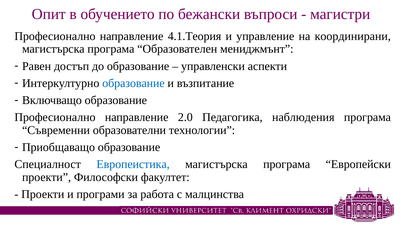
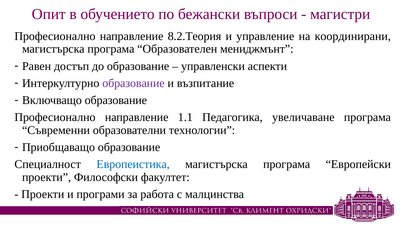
4.1.Теория: 4.1.Теория -> 8.2.Теория
образование at (133, 83) colour: blue -> purple
2.0: 2.0 -> 1.1
наблюдения: наблюдения -> увеличаване
